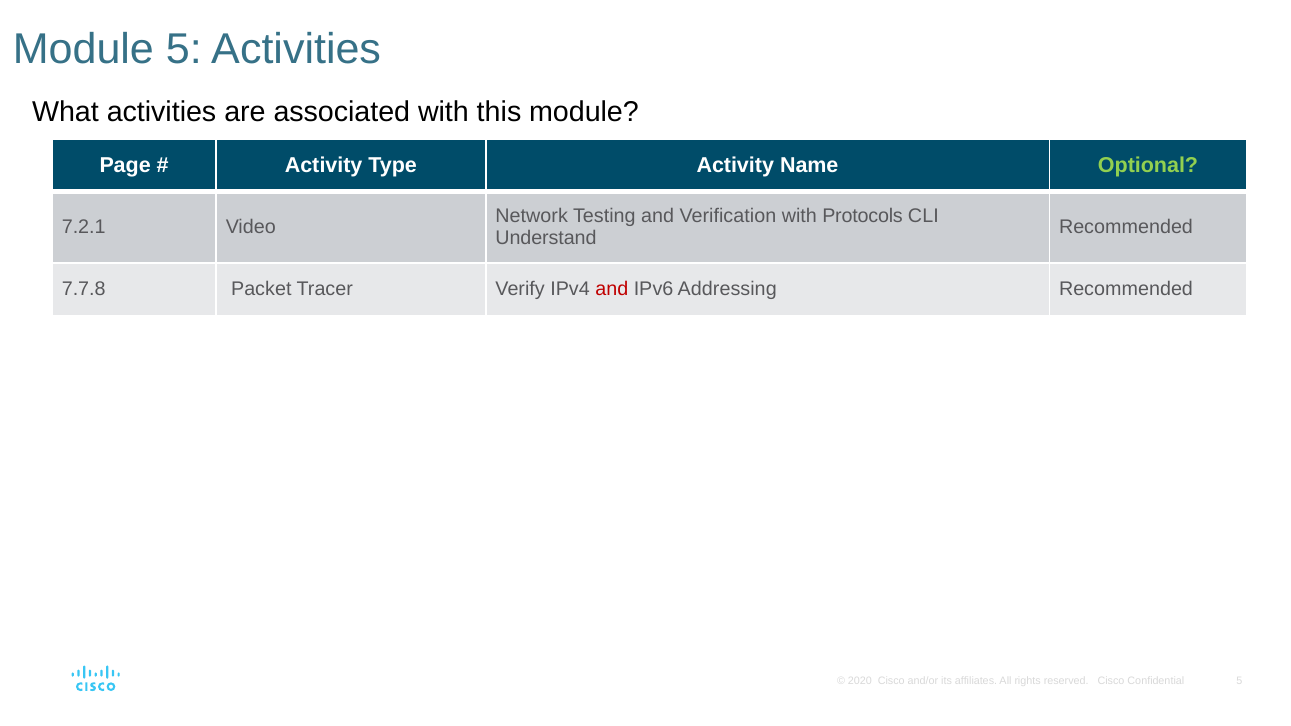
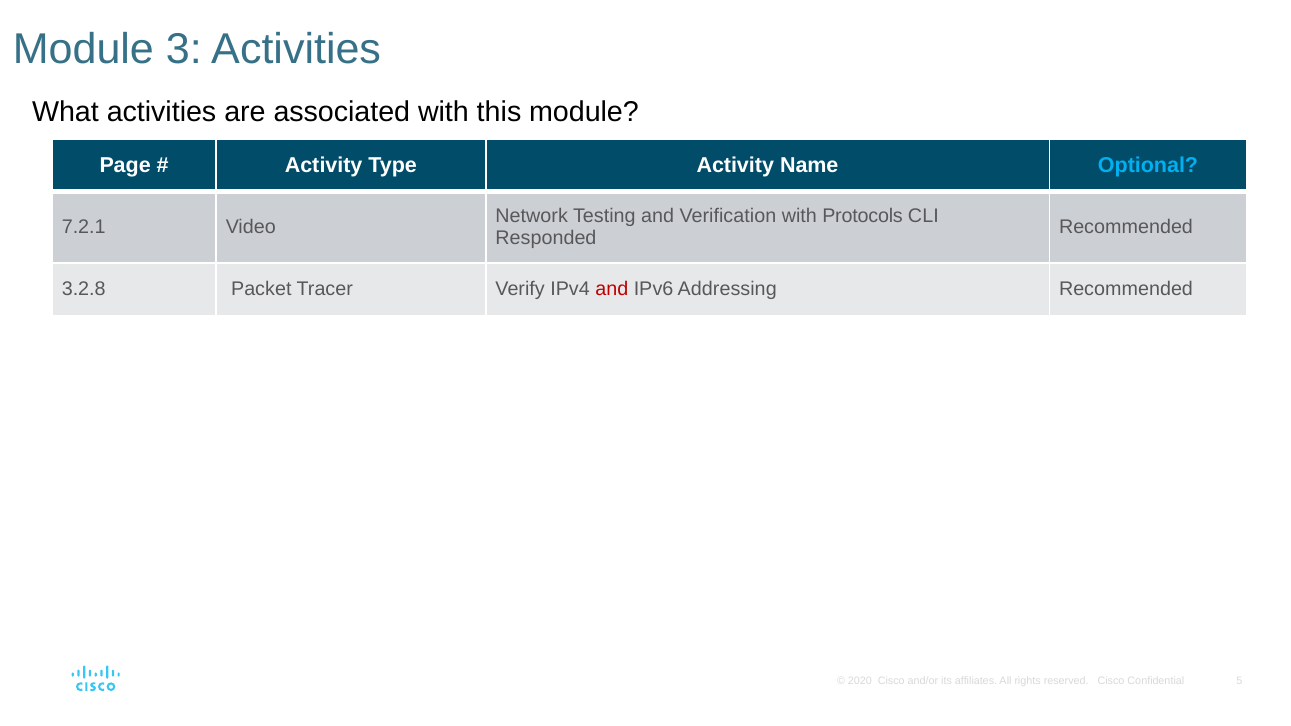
Module 5: 5 -> 3
Optional colour: light green -> light blue
Understand: Understand -> Responded
7.7.8: 7.7.8 -> 3.2.8
